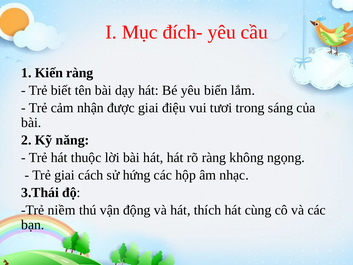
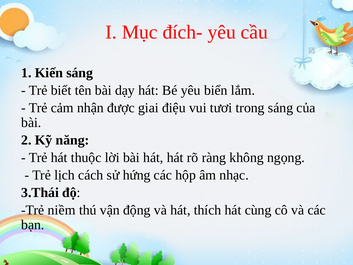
Kiến ràng: ràng -> sáng
Trẻ giai: giai -> lịch
